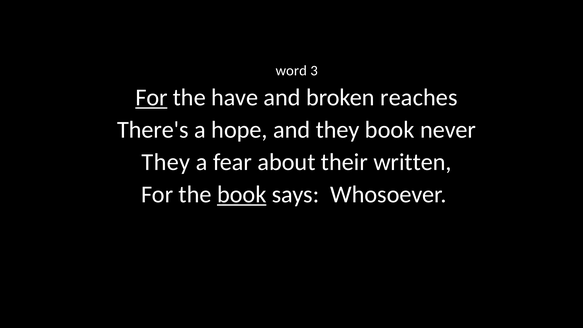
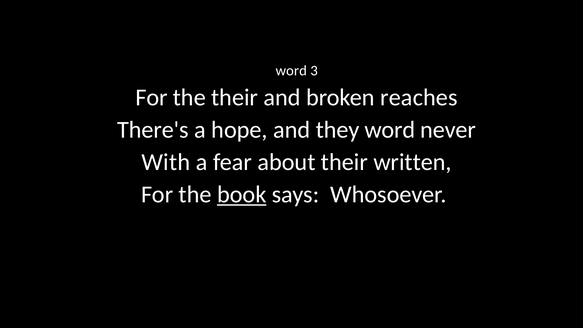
For at (151, 98) underline: present -> none
the have: have -> their
they book: book -> word
They at (166, 162): They -> With
